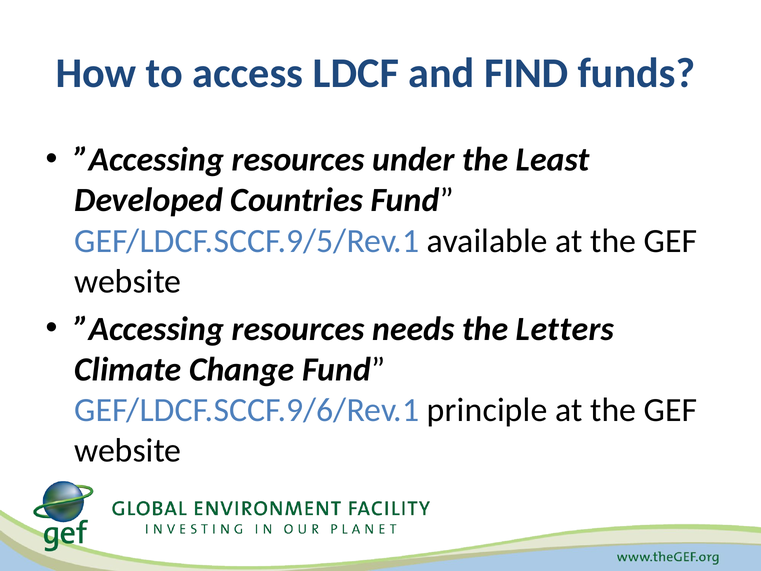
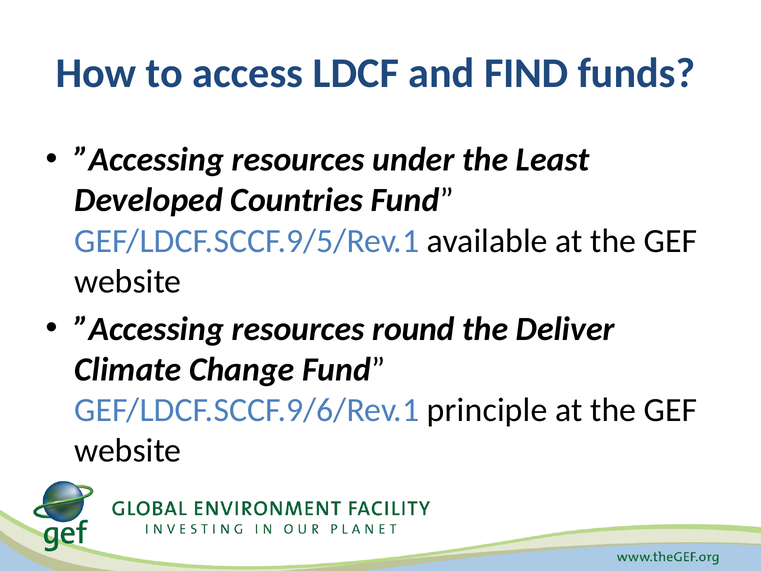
needs: needs -> round
Letters: Letters -> Deliver
